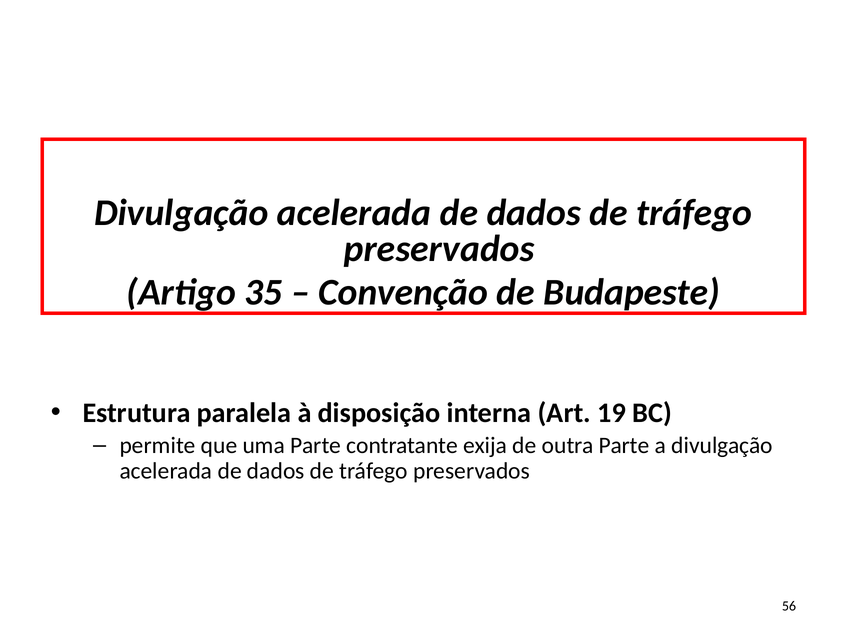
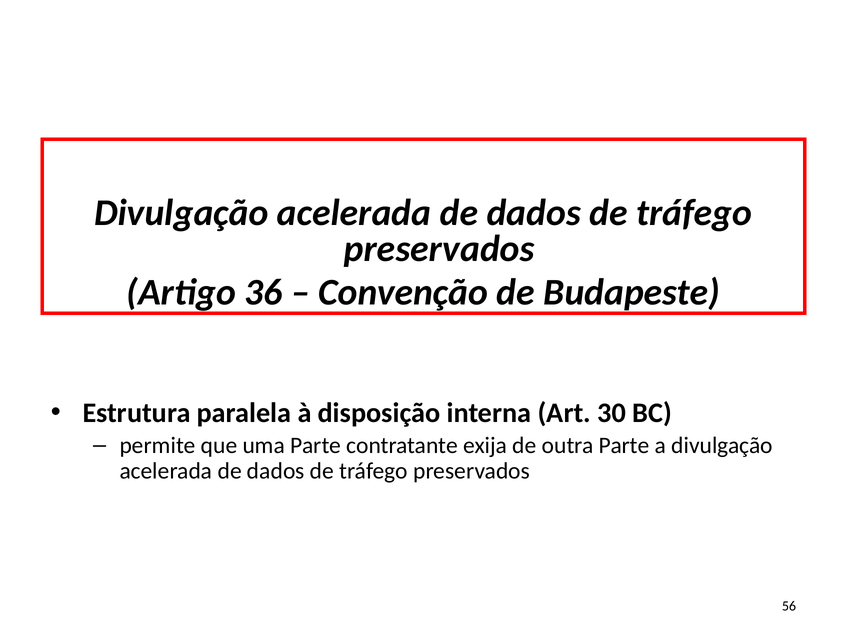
35: 35 -> 36
19: 19 -> 30
